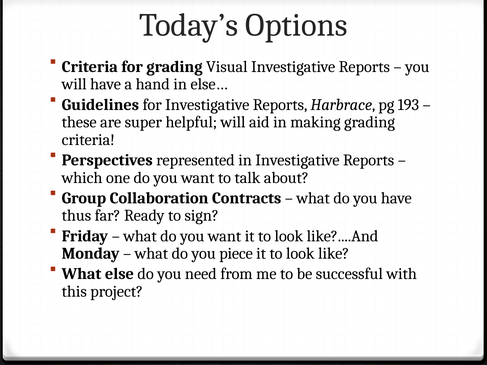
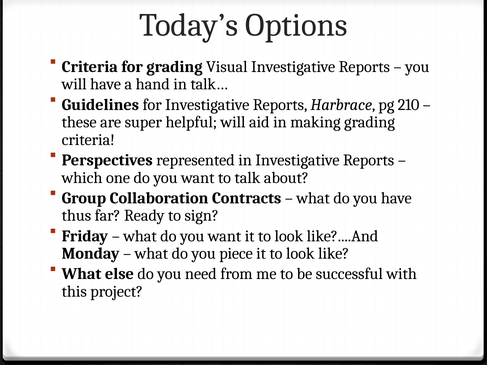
else…: else… -> talk…
193: 193 -> 210
